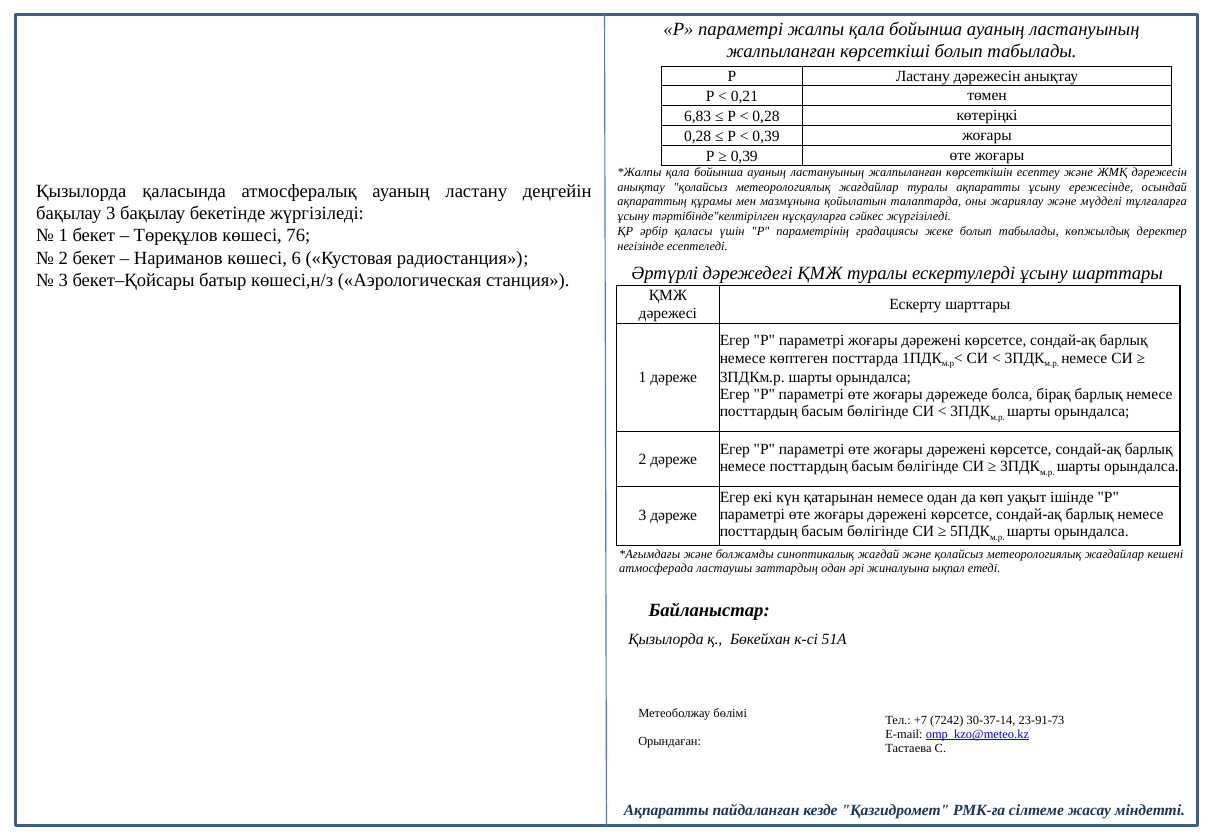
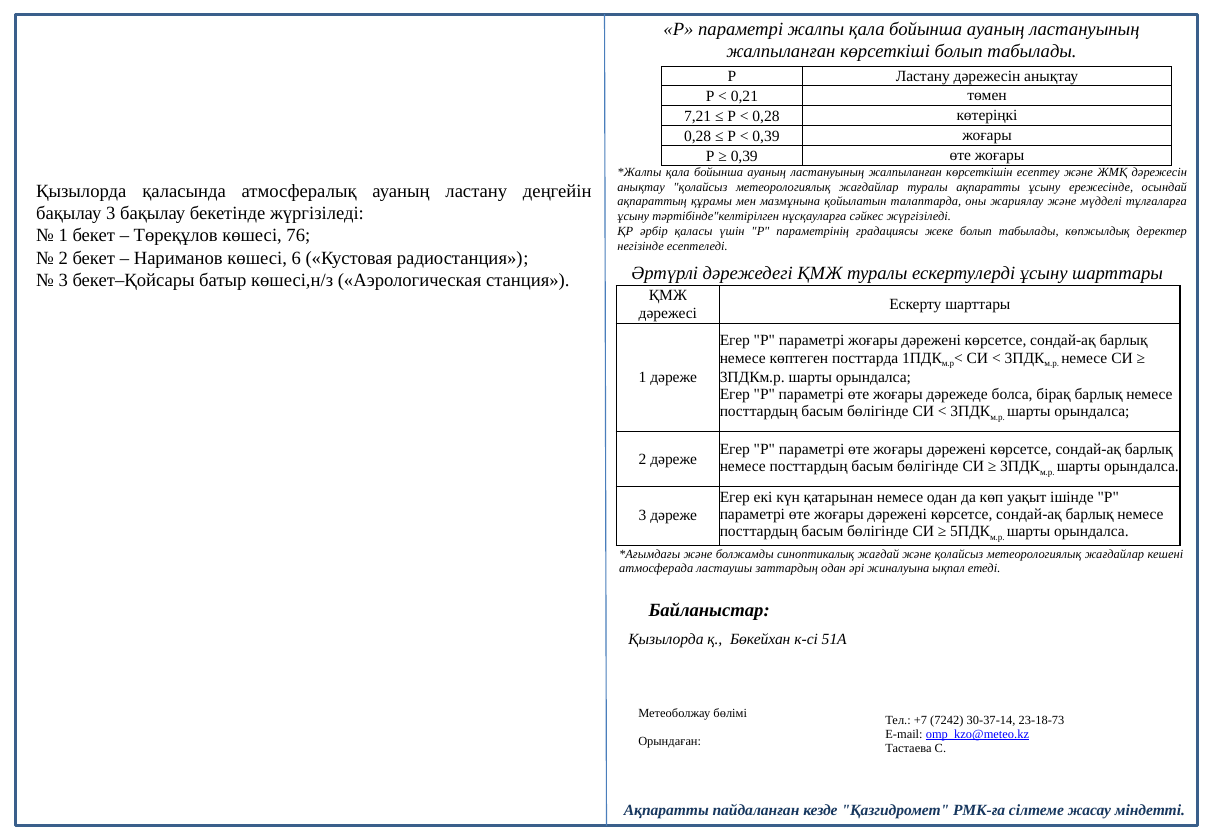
6,83: 6,83 -> 7,21
23-91-73: 23-91-73 -> 23-18-73
